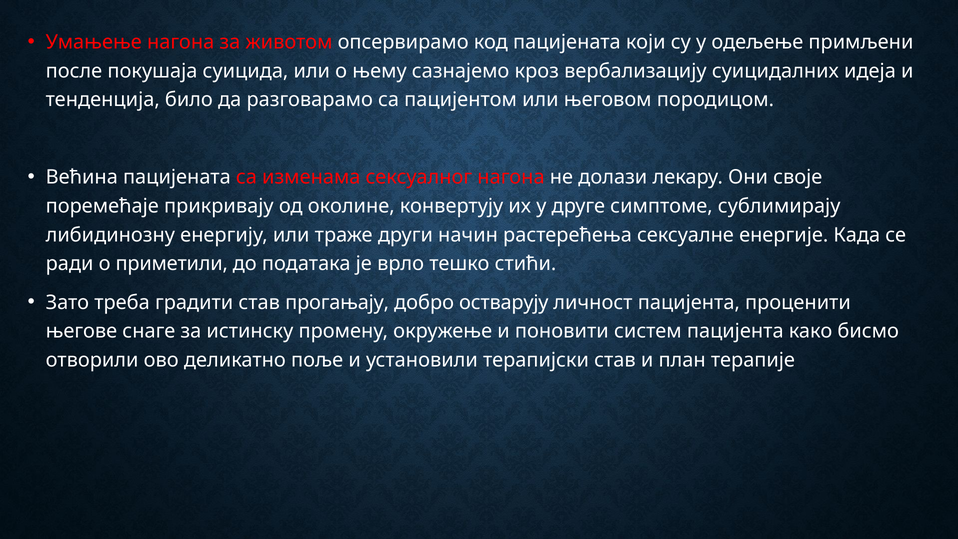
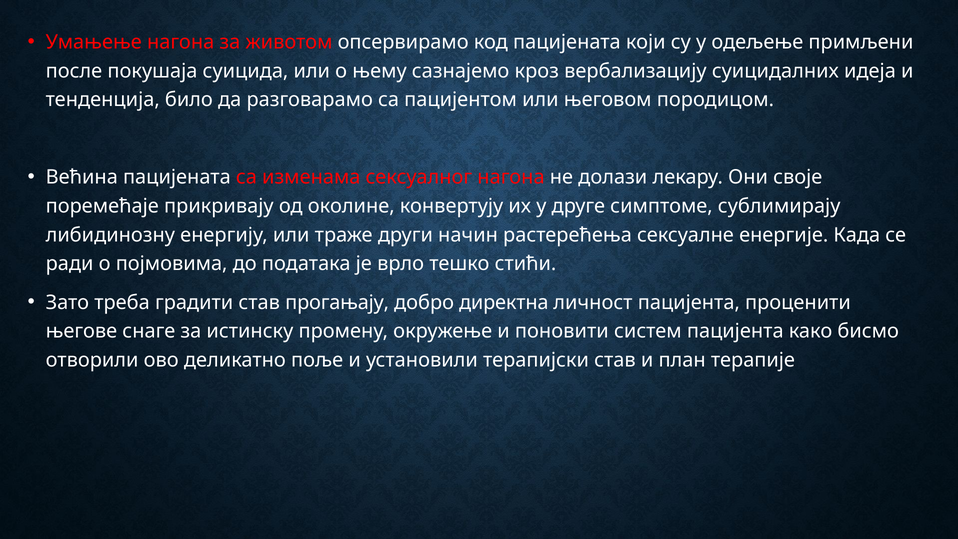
приметили: приметили -> појмовима
остварују: остварују -> директна
